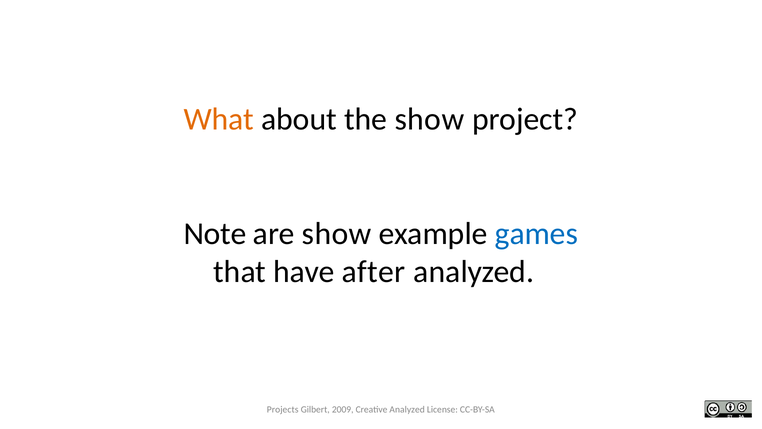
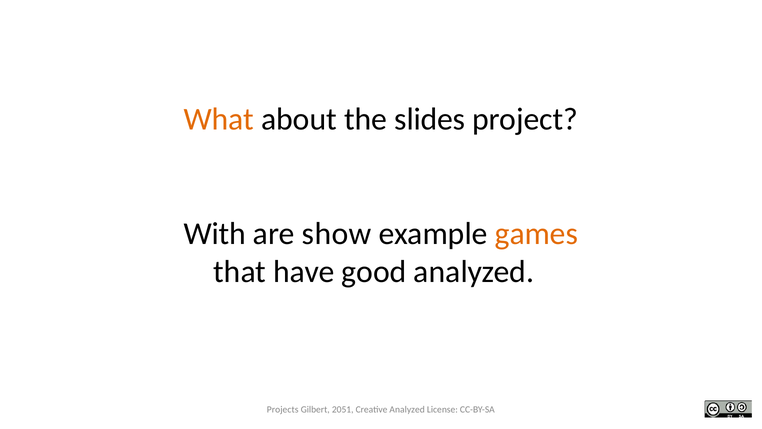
the show: show -> slides
Note: Note -> With
games colour: blue -> orange
after: after -> good
2009: 2009 -> 2051
